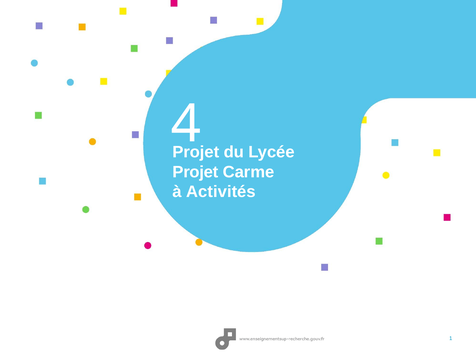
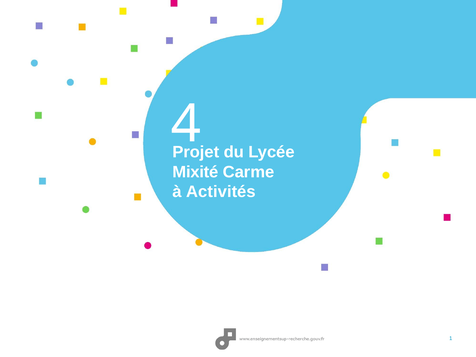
Projet at (195, 172): Projet -> Mixité
